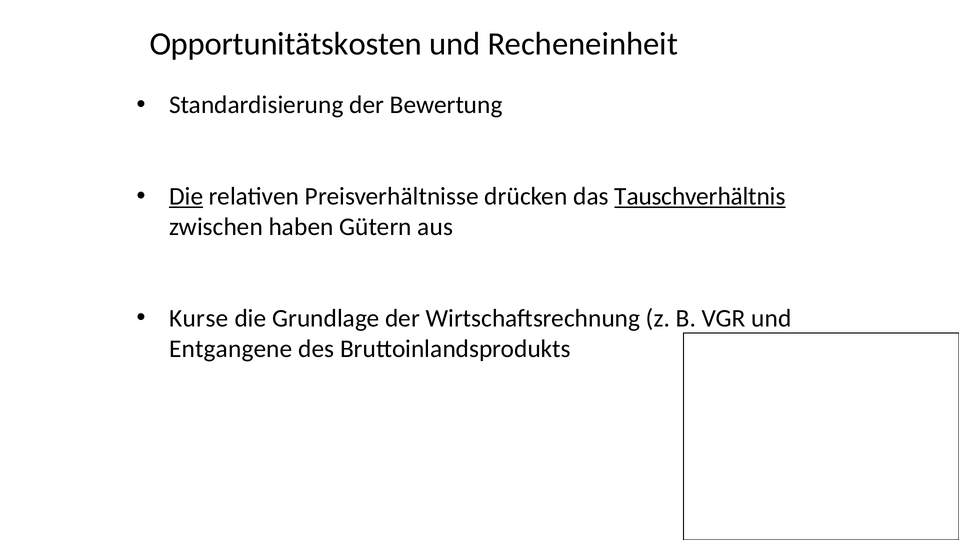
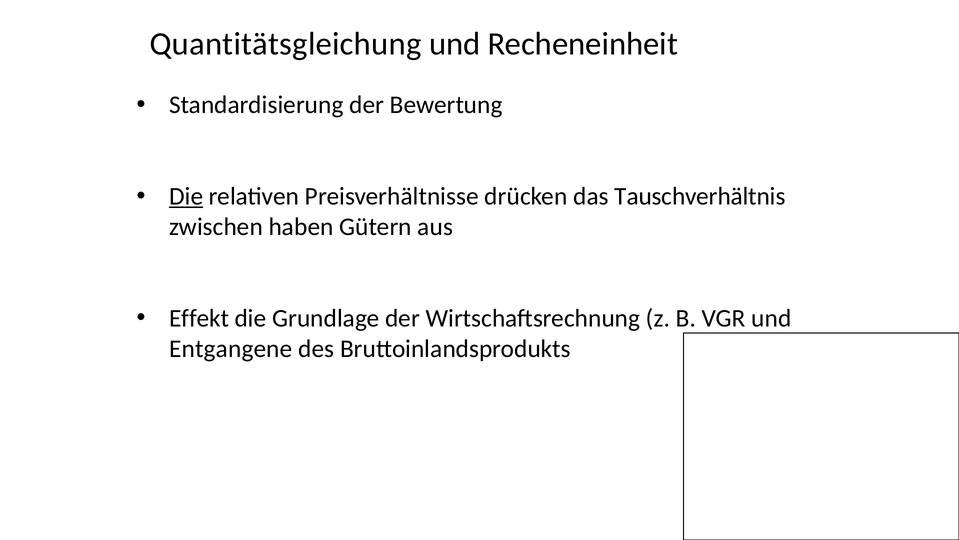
Opportunitätskosten: Opportunitätskosten -> Quantitätsgleichung
Tauschverhältnis underline: present -> none
Kurse: Kurse -> Effekt
